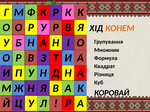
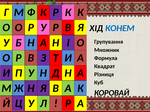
КОНЕМ colour: orange -> blue
